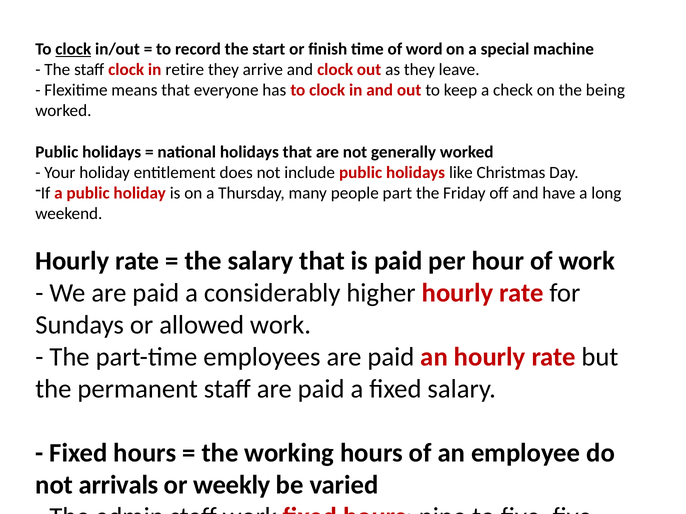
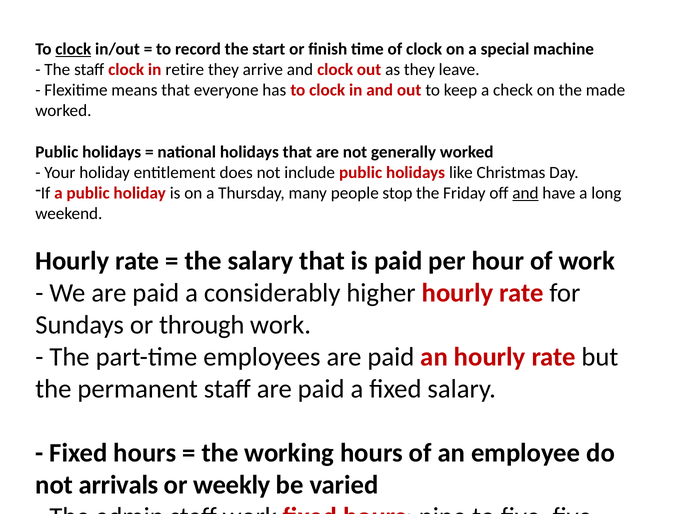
of word: word -> clock
being: being -> made
part: part -> stop
and at (525, 193) underline: none -> present
allowed: allowed -> through
